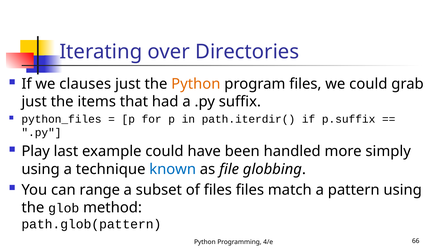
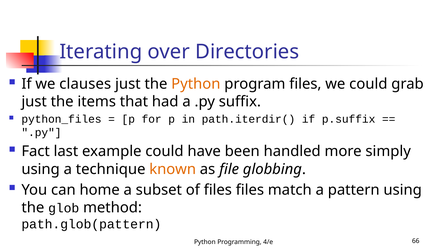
Play: Play -> Fact
known colour: blue -> orange
range: range -> home
